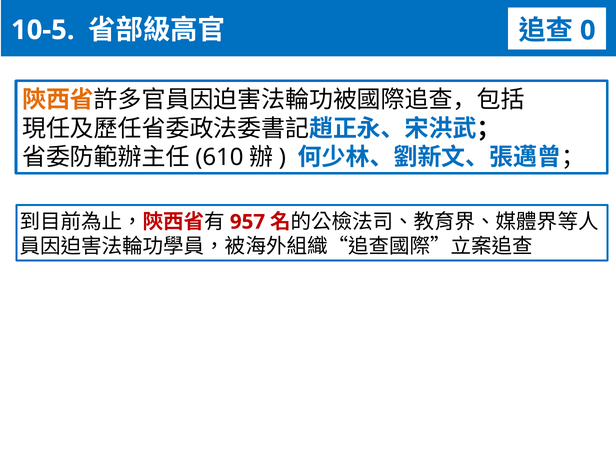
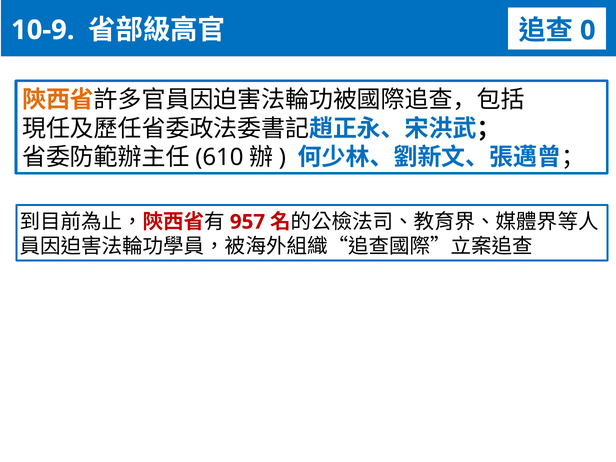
10-5: 10-5 -> 10-9
